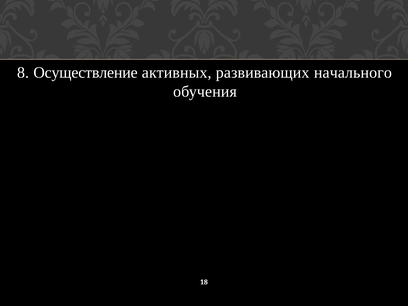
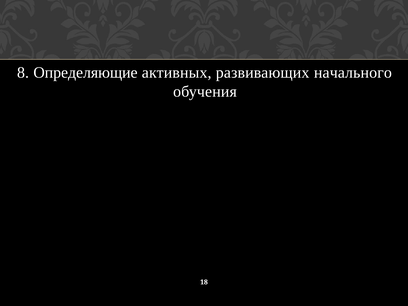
Осуществление: Осуществление -> Определяющие
